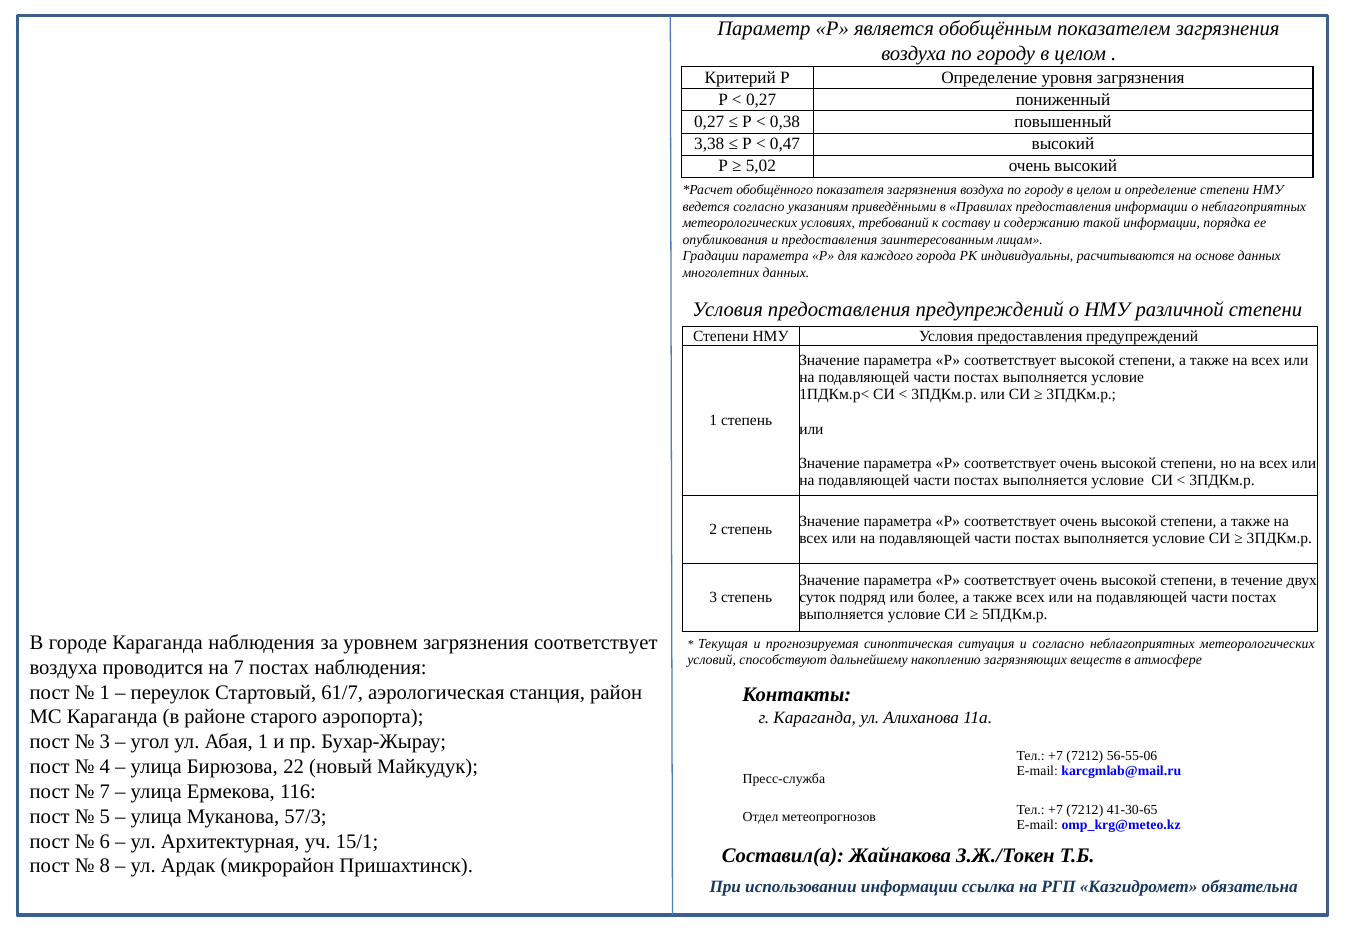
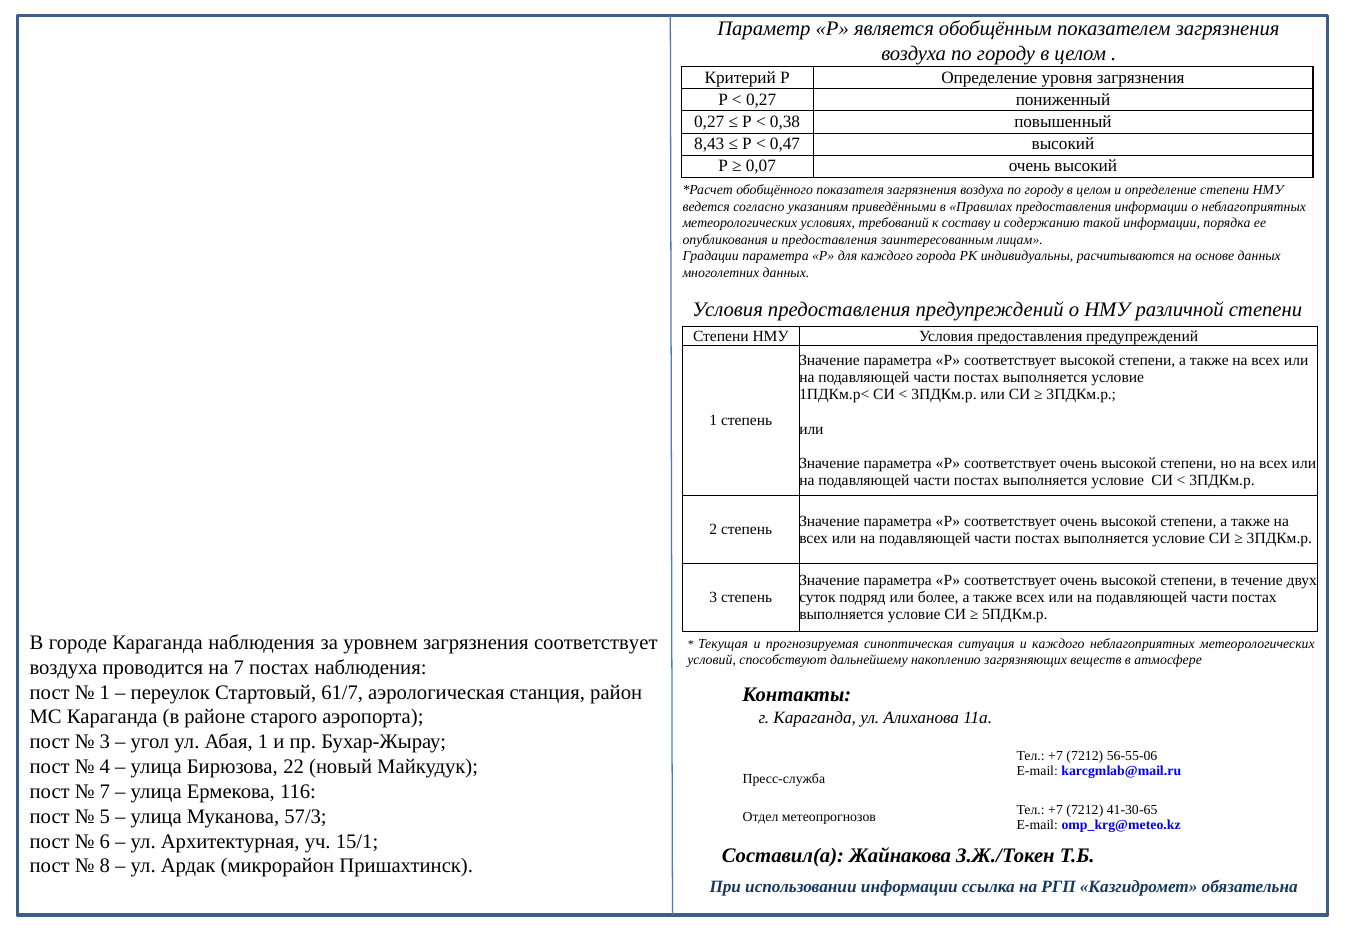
3,38: 3,38 -> 8,43
5,02: 5,02 -> 0,07
и согласно: согласно -> каждого
